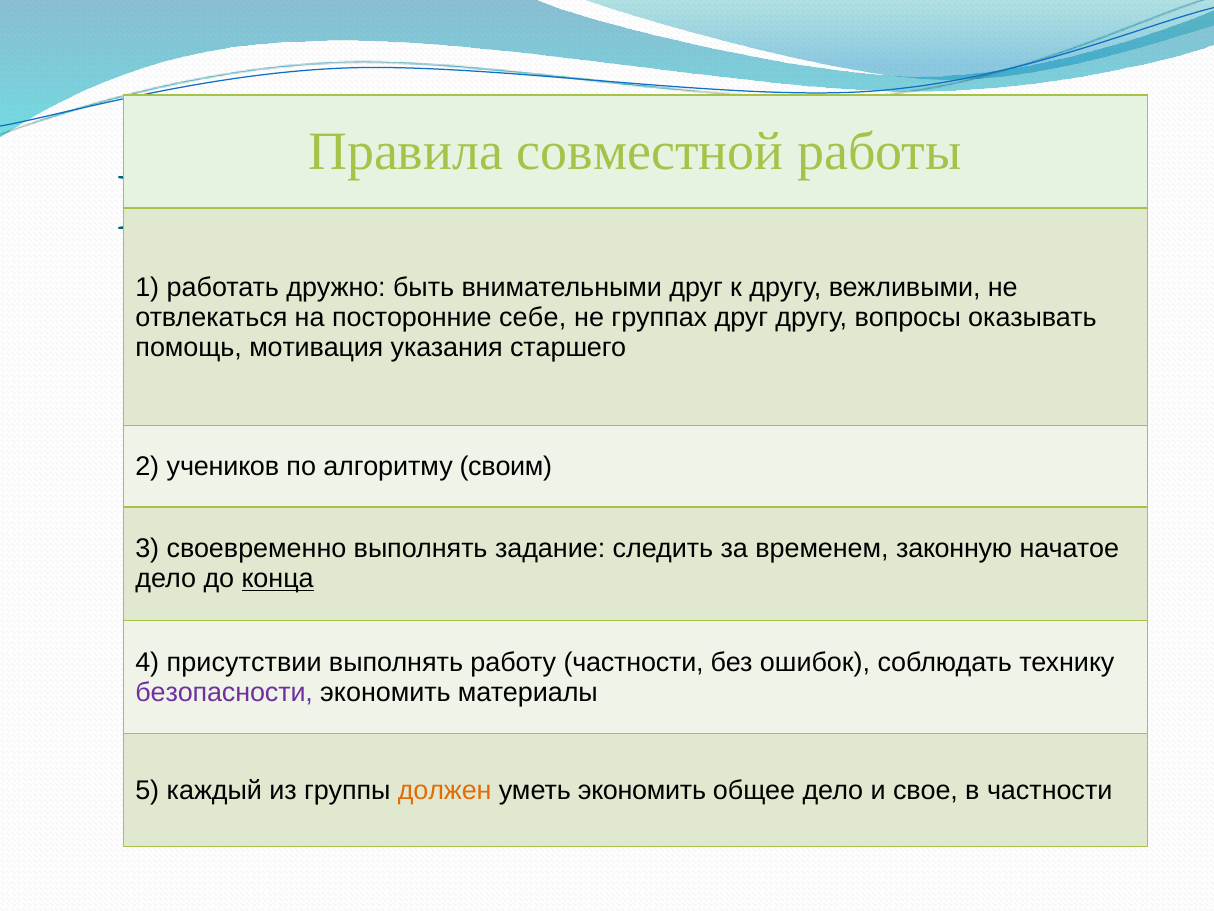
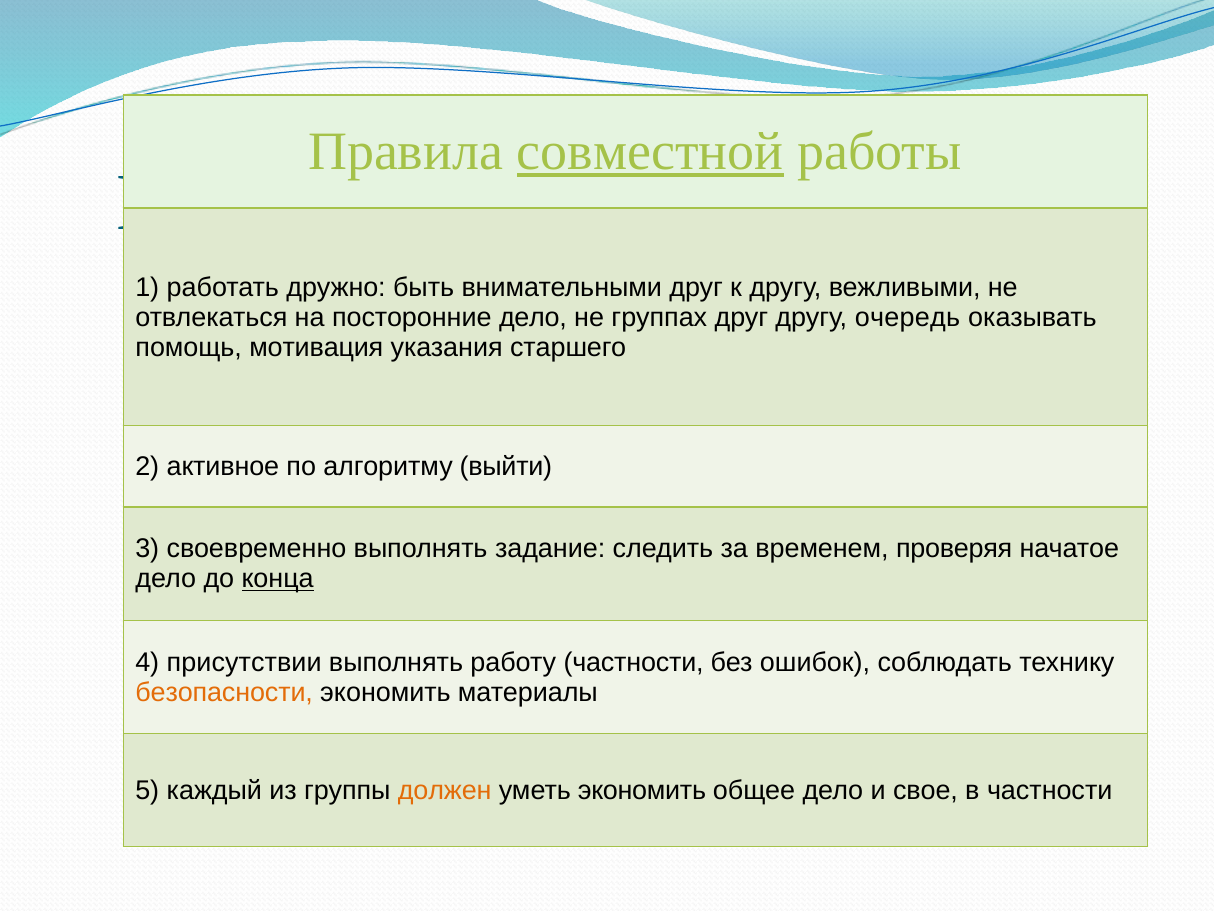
совместной at (650, 152) underline: none -> present
посторонние себе: себе -> дело
вопросы: вопросы -> очередь
учеников: учеников -> активное
своим: своим -> выйти
законную: законную -> проверяя
безопасности colour: purple -> orange
